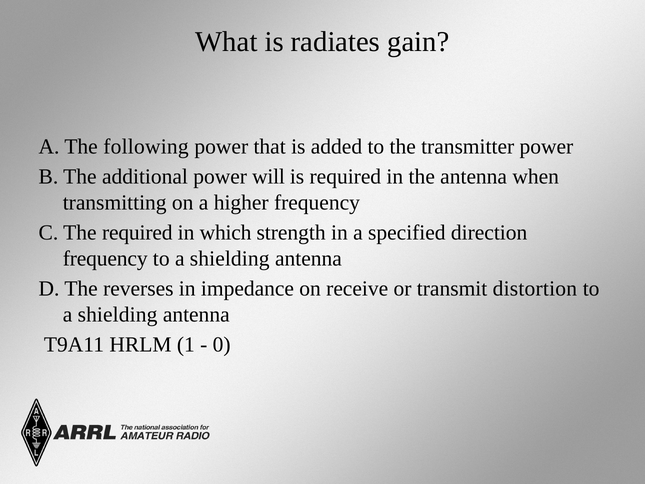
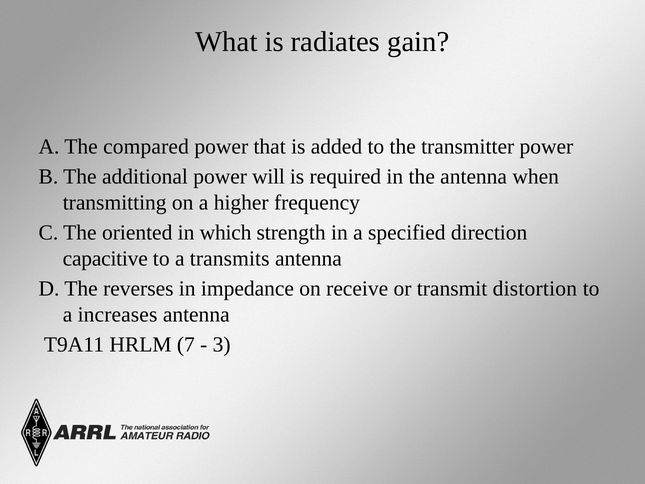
following: following -> compared
The required: required -> oriented
frequency at (105, 258): frequency -> capacitive
shielding at (230, 258): shielding -> transmits
shielding at (118, 314): shielding -> increases
1: 1 -> 7
0: 0 -> 3
